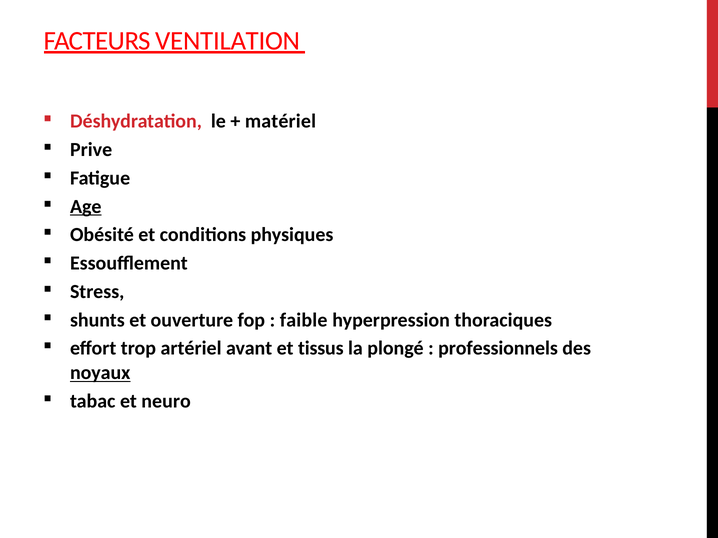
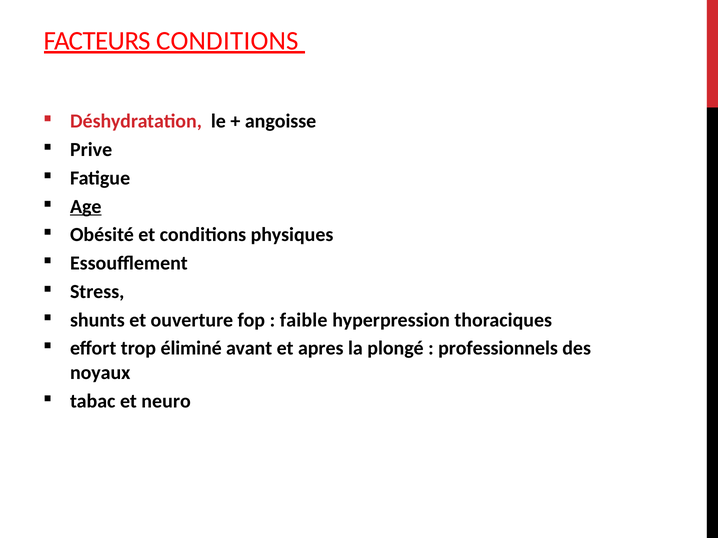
FACTEURS VENTILATION: VENTILATION -> CONDITIONS
matériel: matériel -> angoisse
artériel: artériel -> éliminé
tissus: tissus -> apres
noyaux underline: present -> none
